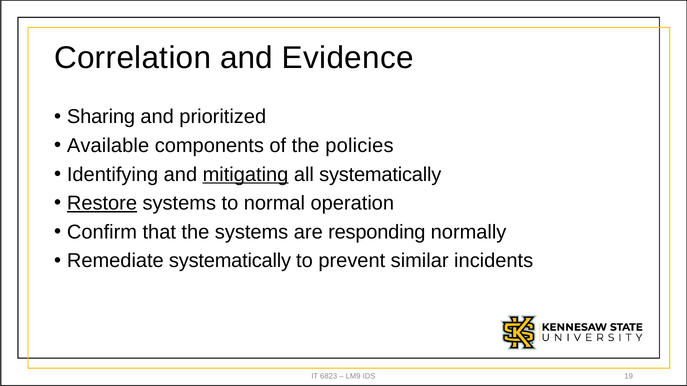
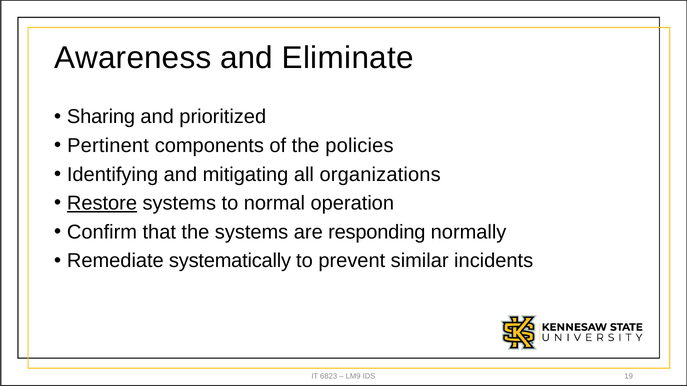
Correlation: Correlation -> Awareness
Evidence: Evidence -> Eliminate
Available: Available -> Pertinent
mitigating underline: present -> none
all systematically: systematically -> organizations
